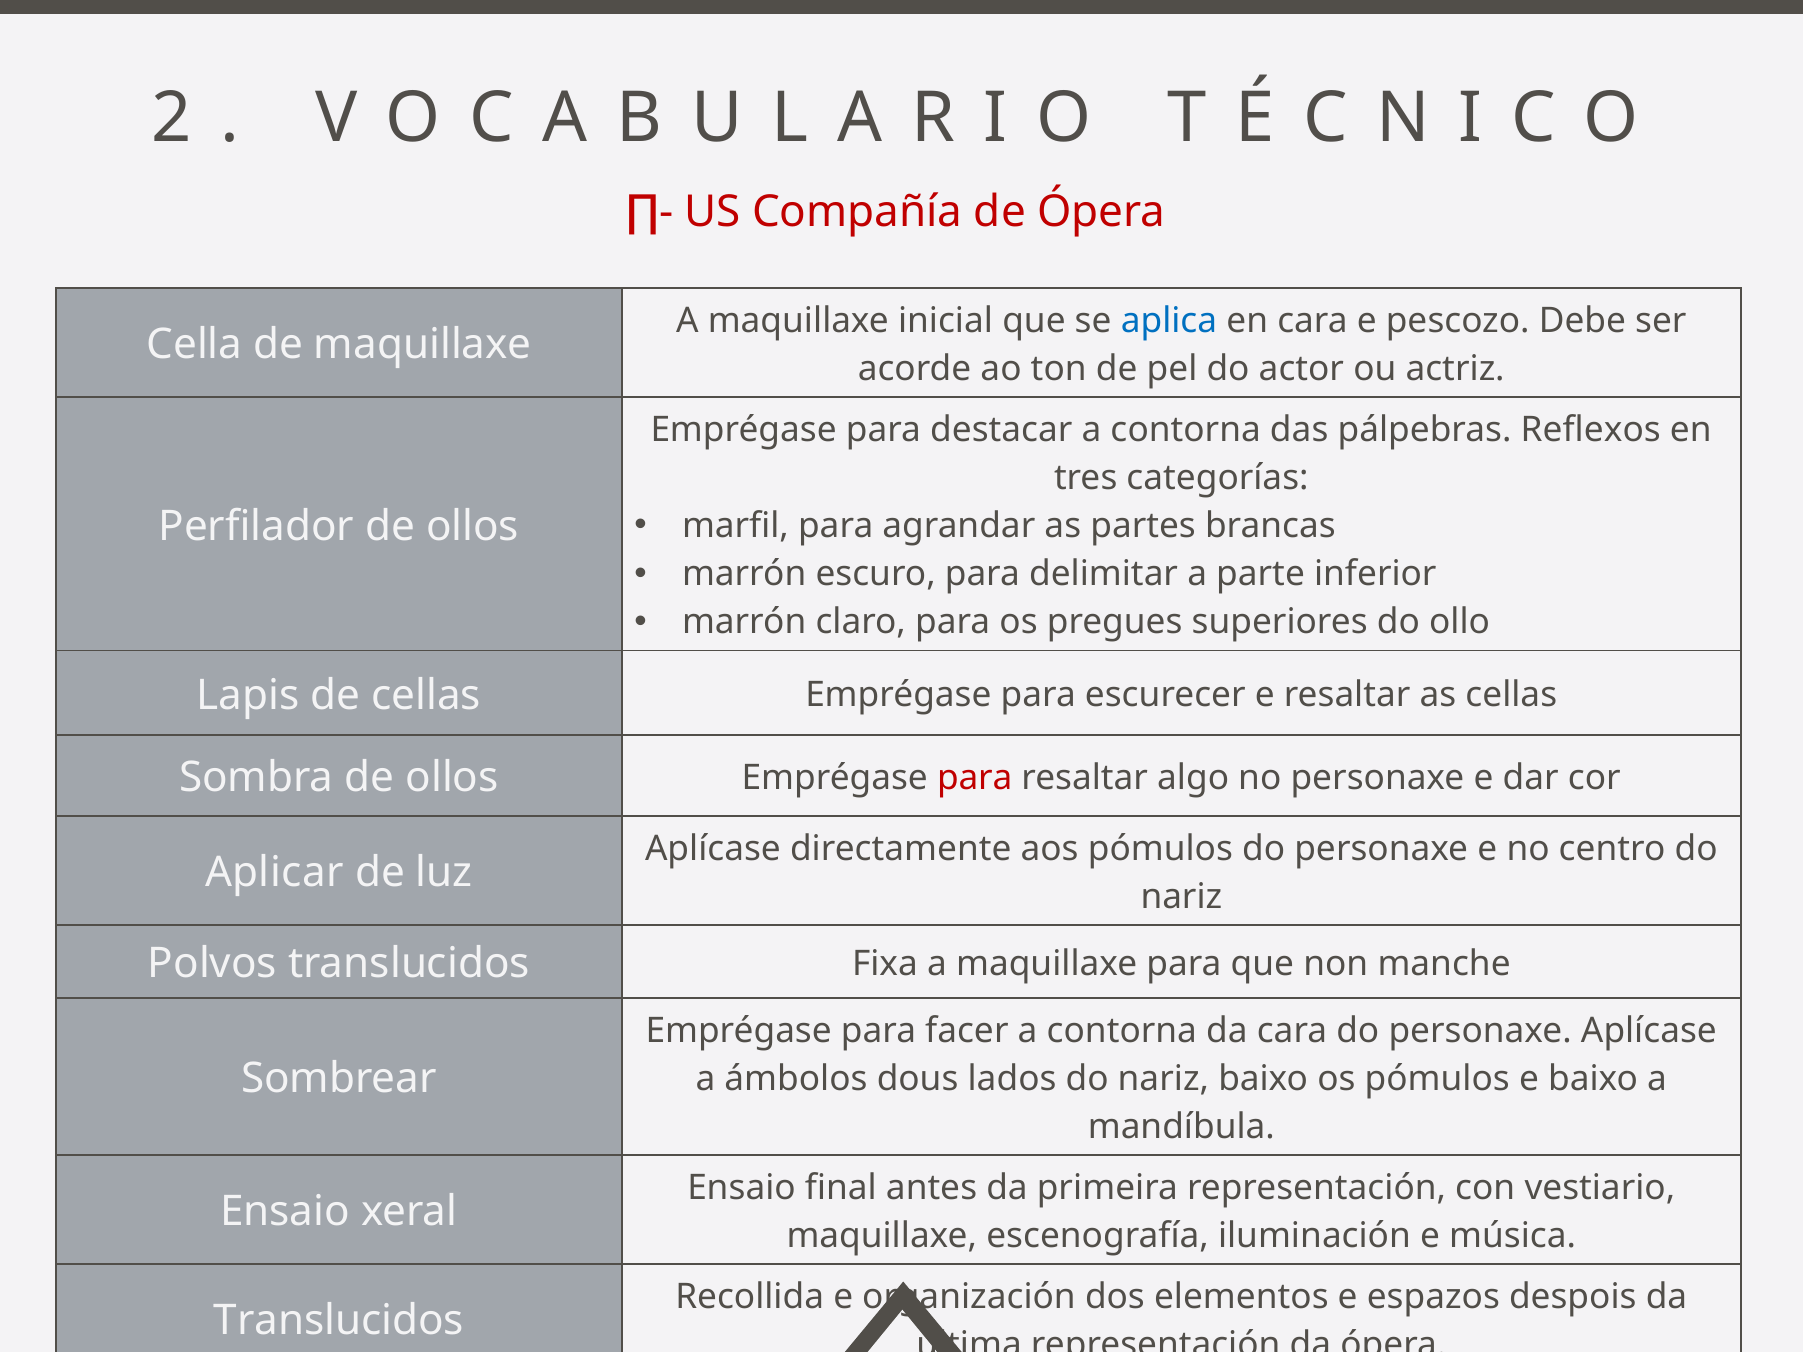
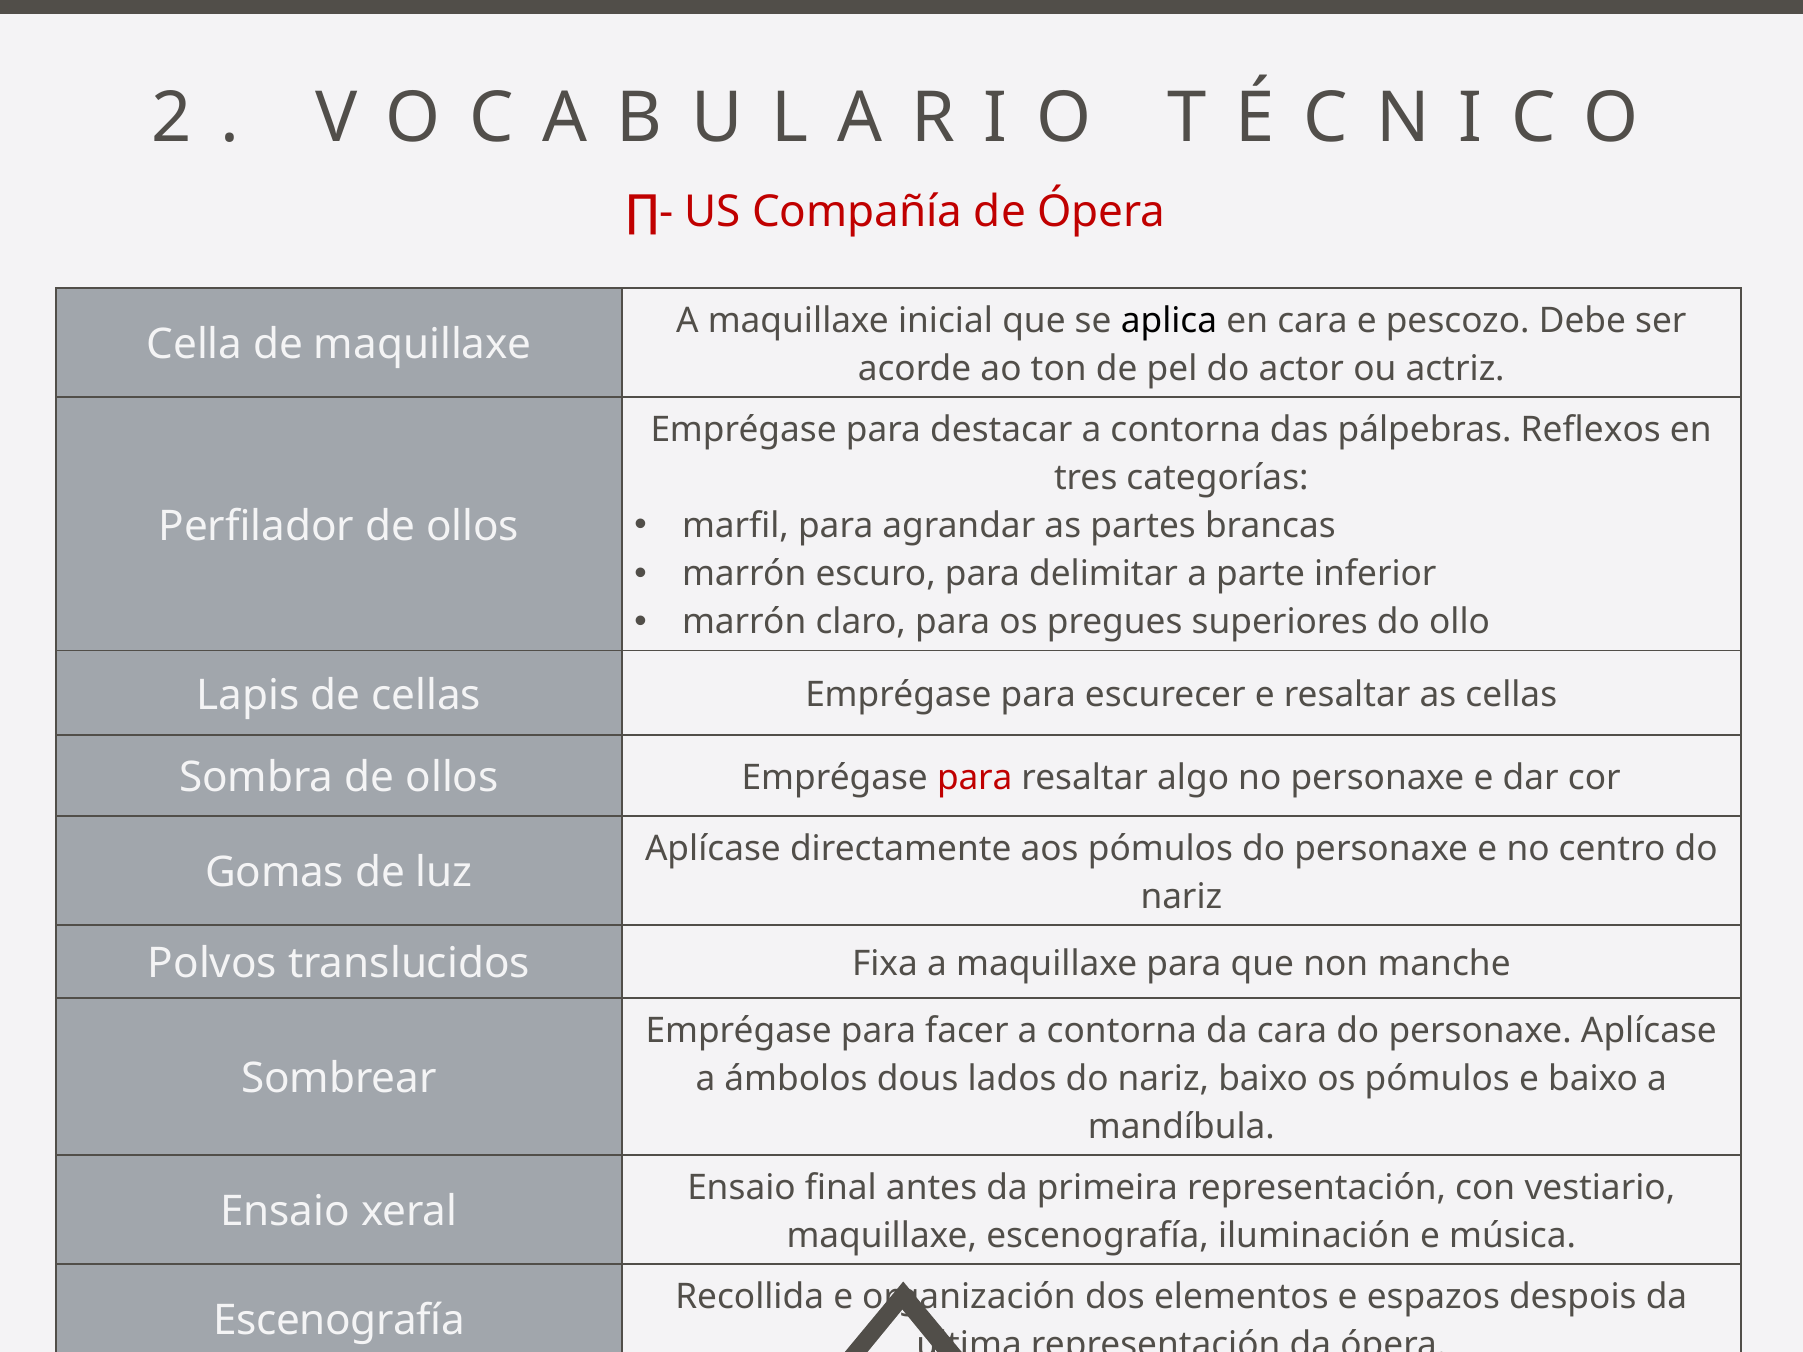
aplica colour: blue -> black
Aplicar: Aplicar -> Gomas
Translucidos at (339, 1321): Translucidos -> Escenografía
